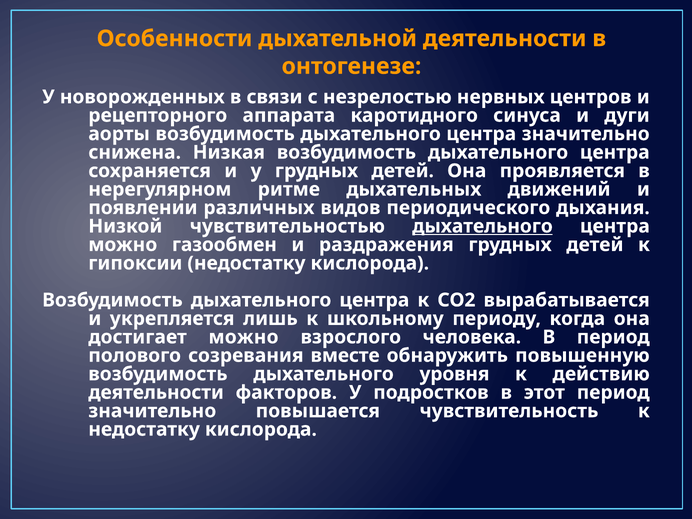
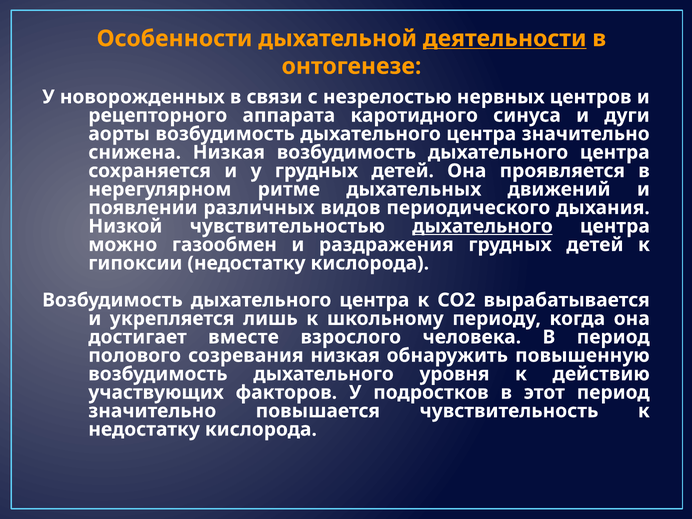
деятельности at (505, 39) underline: none -> present
достигает можно: можно -> вместе
вместе at (345, 356): вместе -> низкая
деятельности at (156, 392): деятельности -> участвующих
